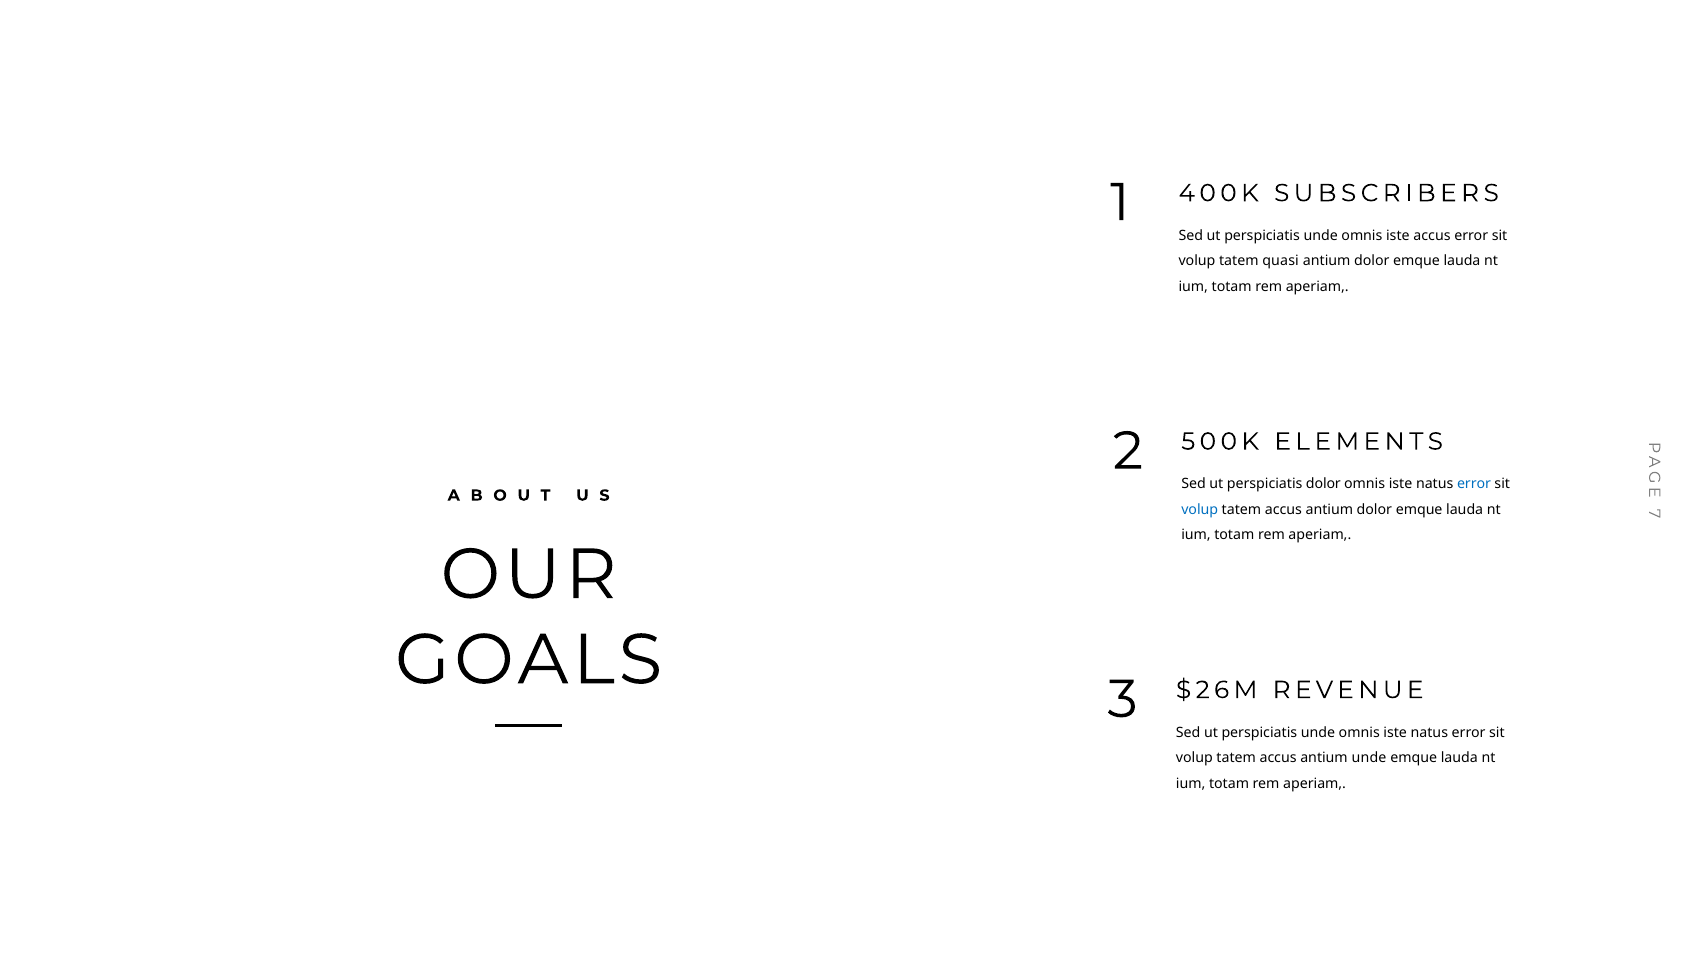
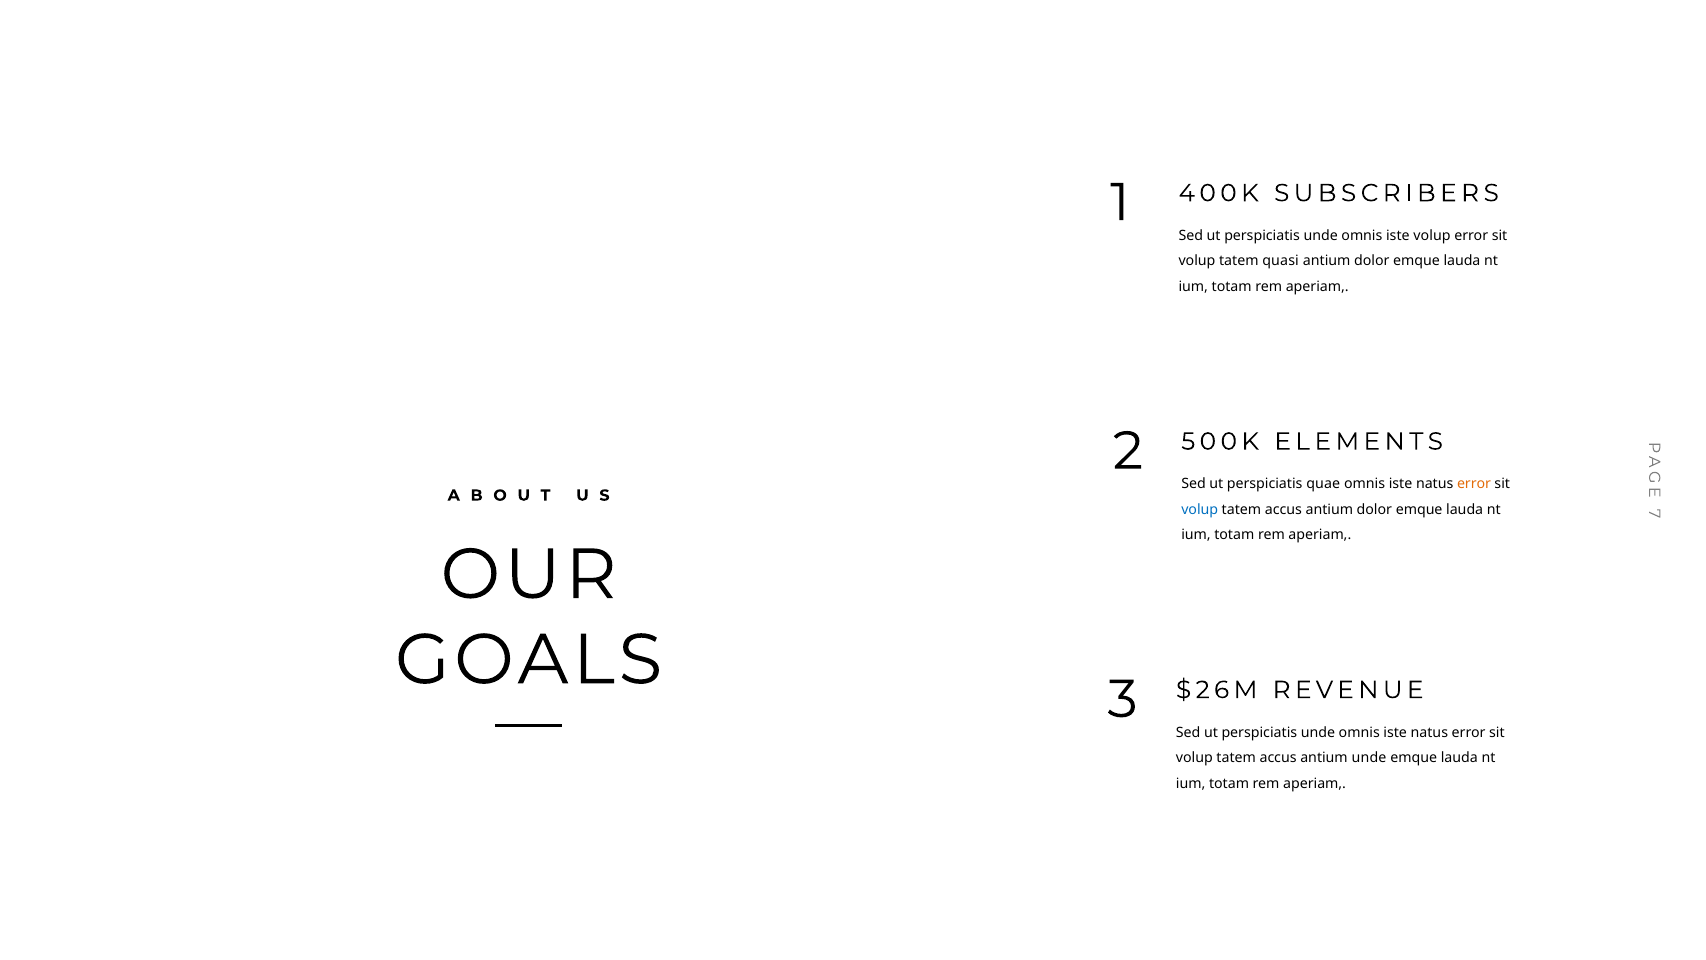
iste accus: accus -> volup
perspiciatis dolor: dolor -> quae
error at (1474, 484) colour: blue -> orange
